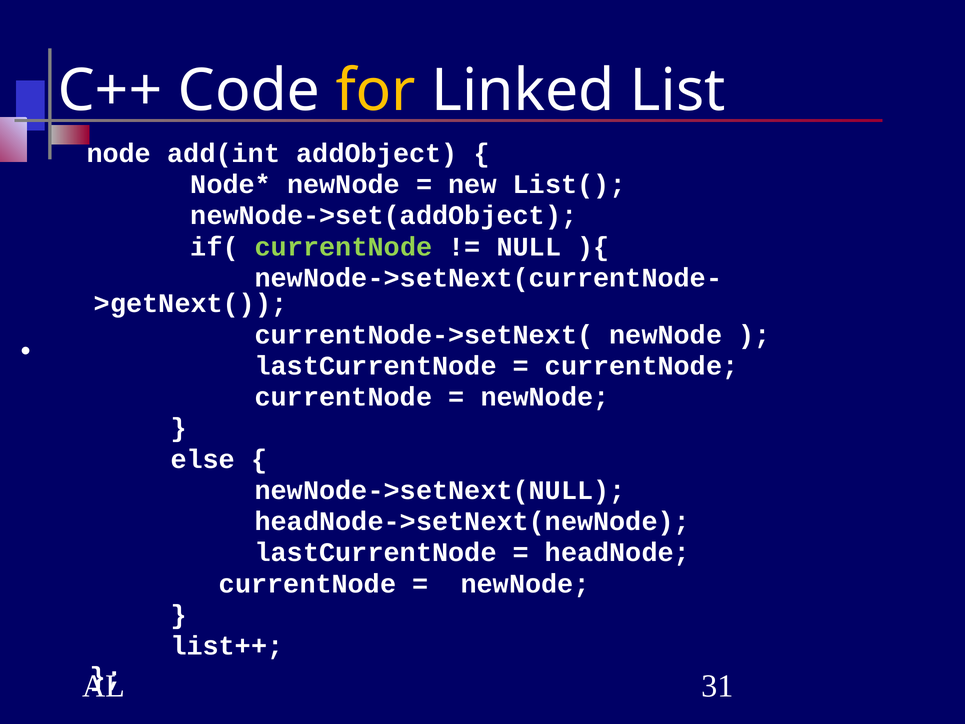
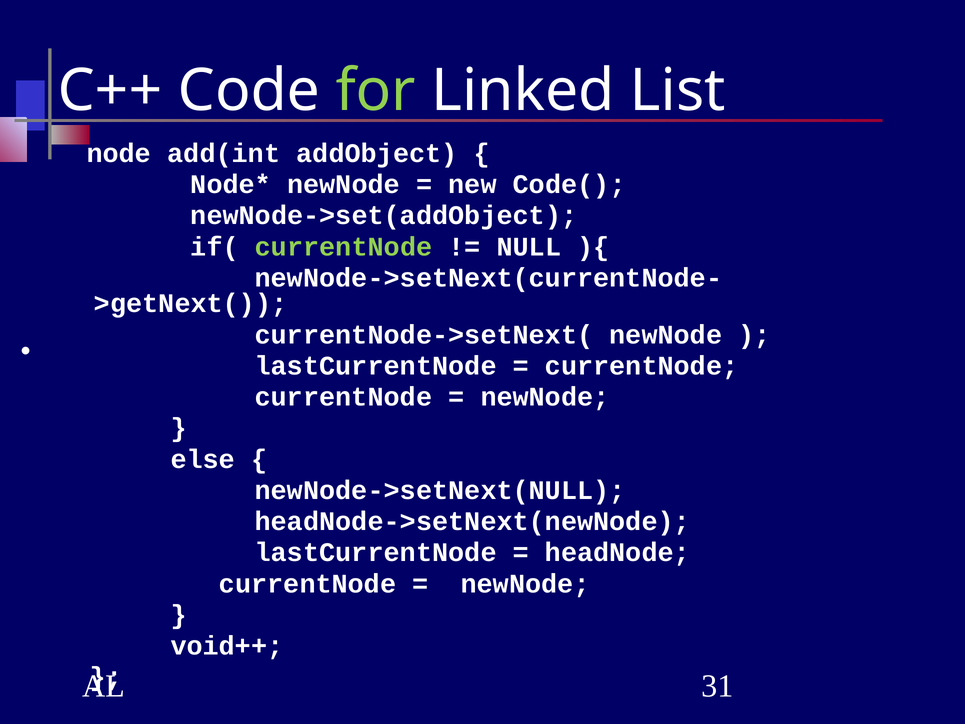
for colour: yellow -> light green
List(: List( -> Code(
list++: list++ -> void++
